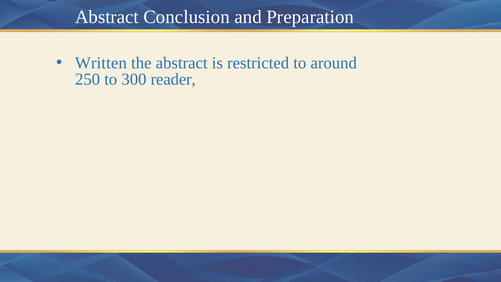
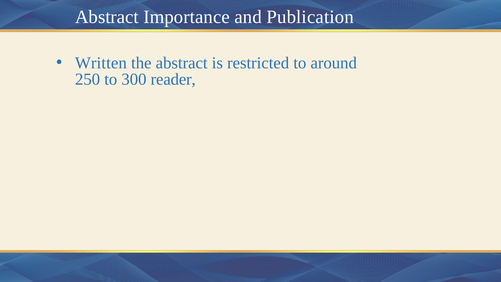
Conclusion: Conclusion -> Importance
Preparation: Preparation -> Publication
